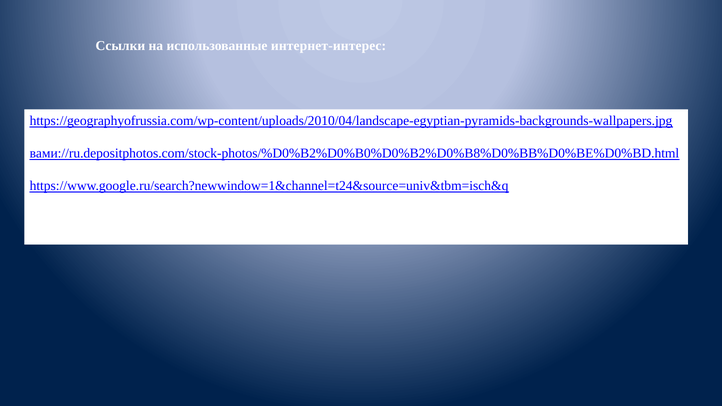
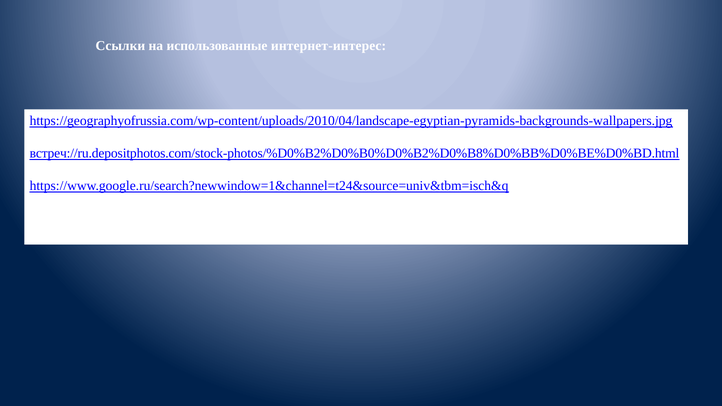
вами://ru.depositphotos.com/stock-photos/%D0%B2%D0%B0%D0%B2%D0%B8%D0%BB%D0%BE%D0%BD.html: вами://ru.depositphotos.com/stock-photos/%D0%B2%D0%B0%D0%B2%D0%B8%D0%BB%D0%BE%D0%BD.html -> встреч://ru.depositphotos.com/stock-photos/%D0%B2%D0%B0%D0%B2%D0%B8%D0%BB%D0%BE%D0%BD.html
